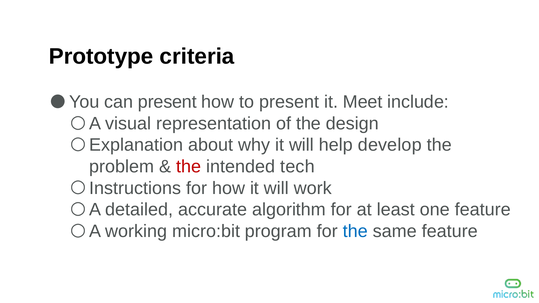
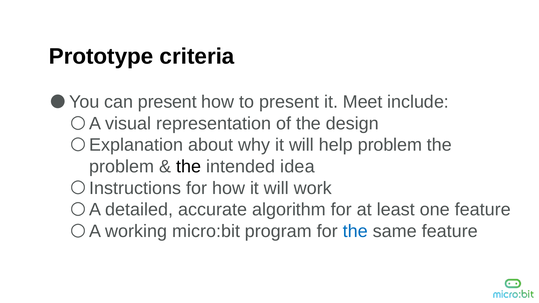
help develop: develop -> problem
the at (189, 167) colour: red -> black
tech: tech -> idea
